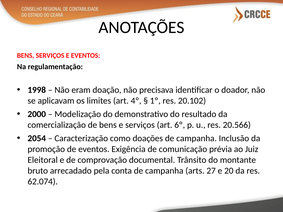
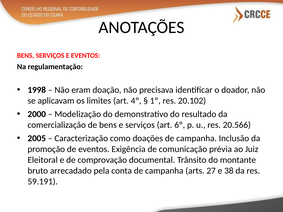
2054: 2054 -> 2005
20: 20 -> 38
62.074: 62.074 -> 59.191
